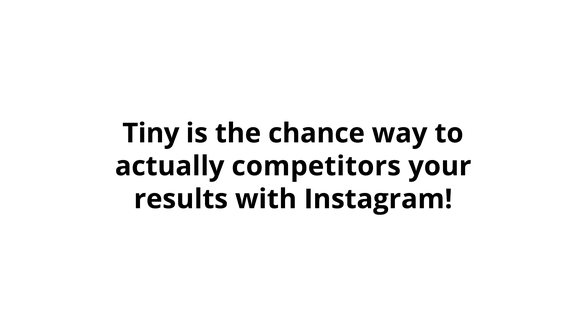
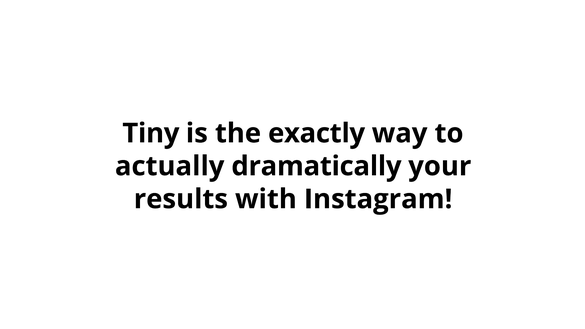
chance: chance -> exactly
competitors: competitors -> dramatically
